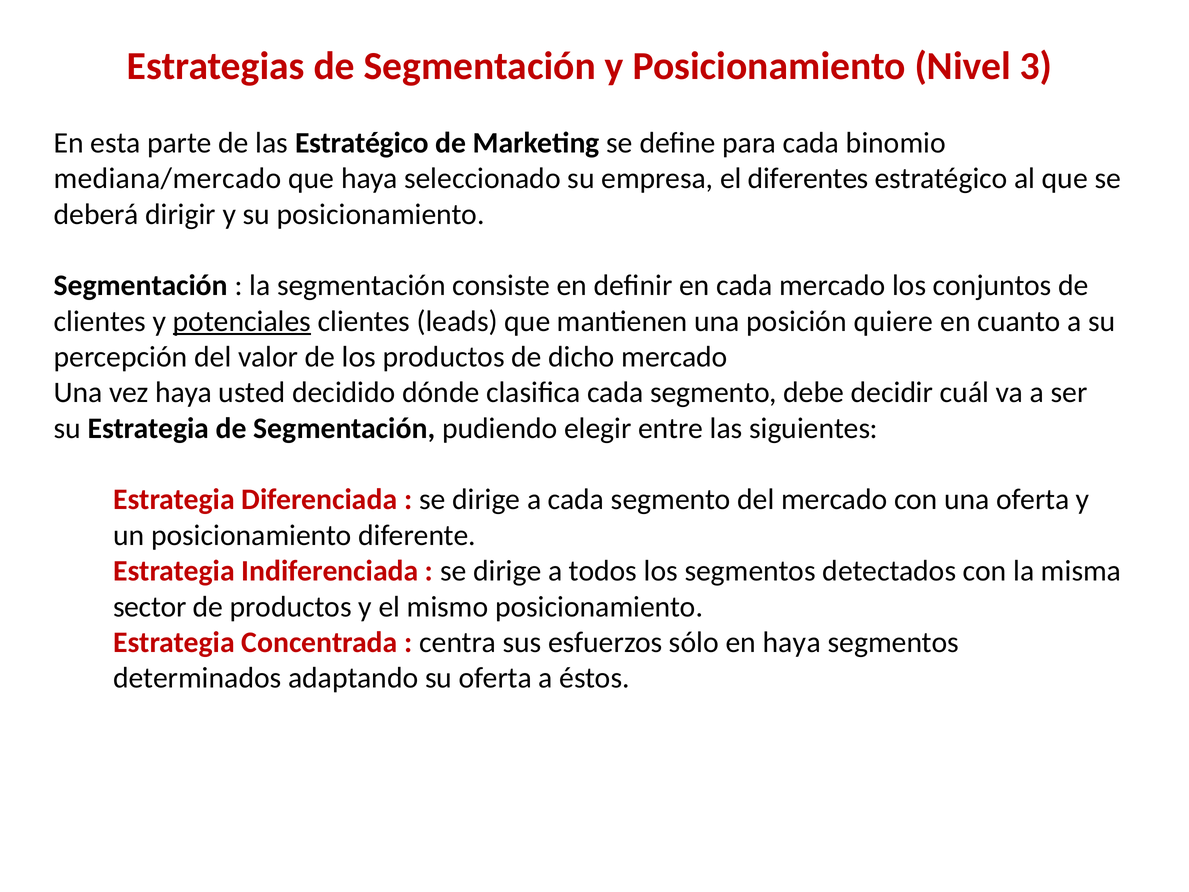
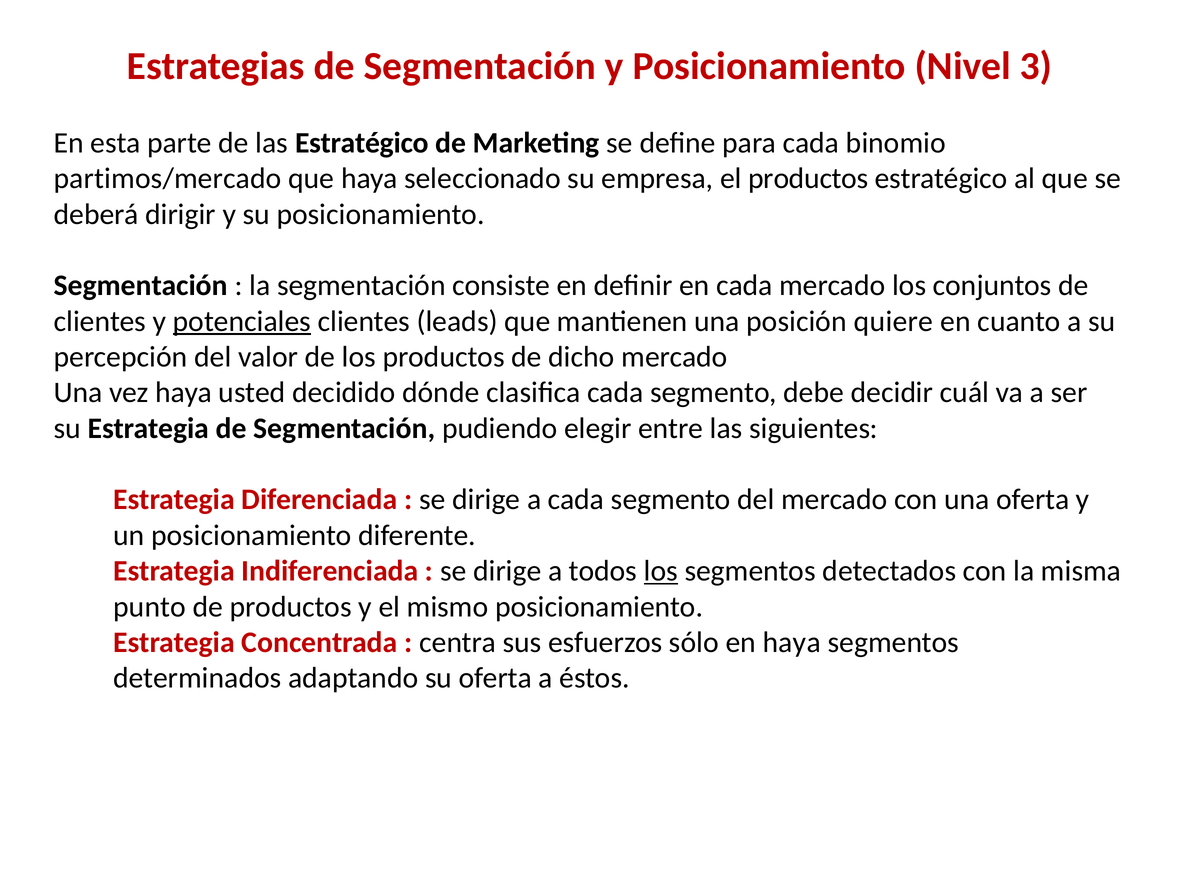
mediana/mercado: mediana/mercado -> partimos/mercado
el diferentes: diferentes -> productos
los at (661, 571) underline: none -> present
sector: sector -> punto
